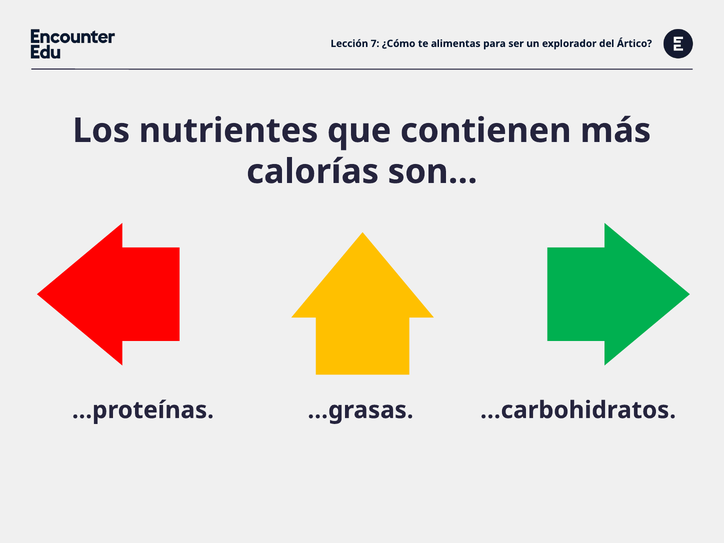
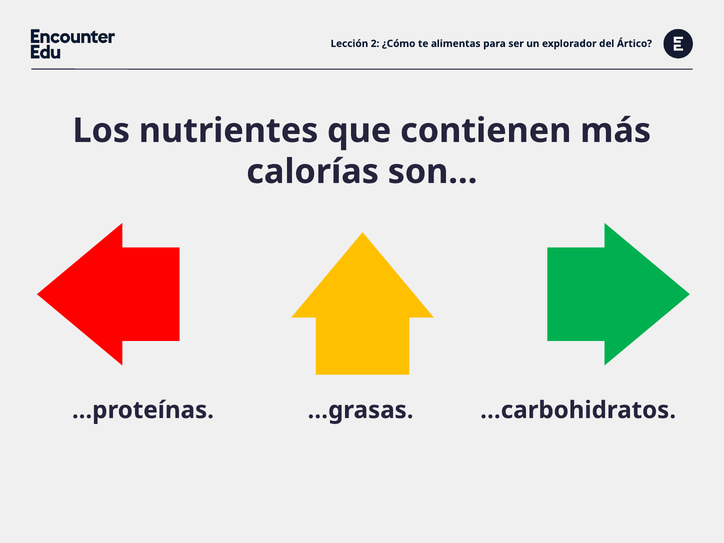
7: 7 -> 2
